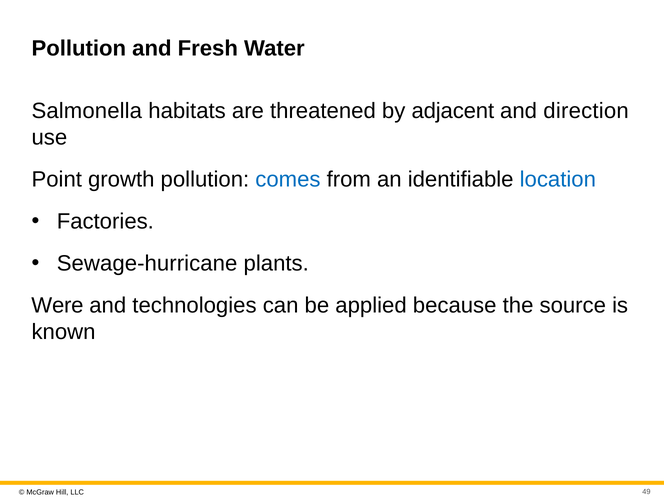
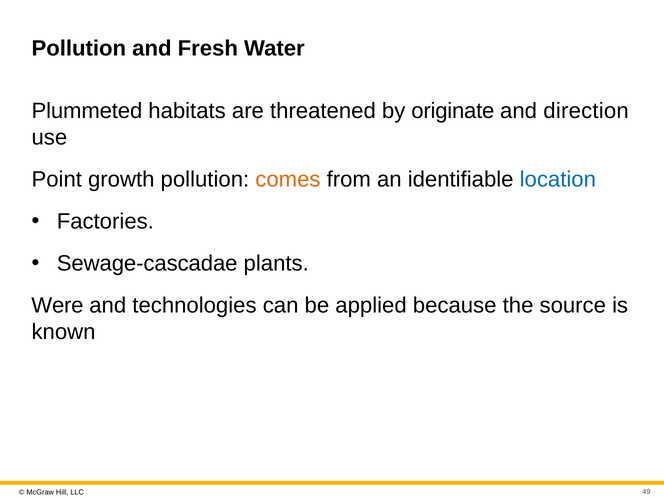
Salmonella: Salmonella -> Plummeted
adjacent: adjacent -> originate
comes colour: blue -> orange
Sewage-hurricane: Sewage-hurricane -> Sewage-cascadae
